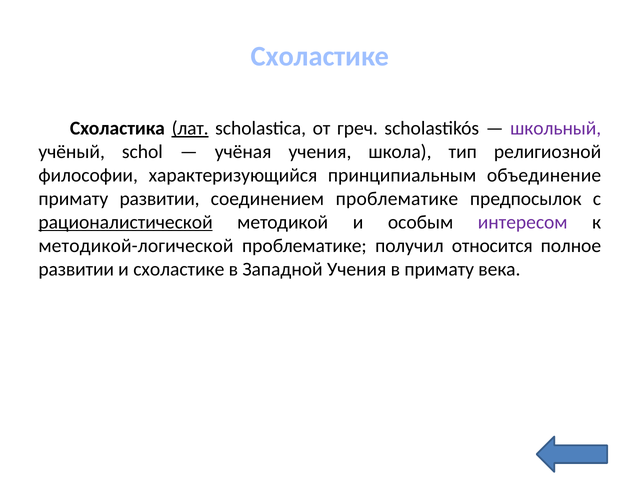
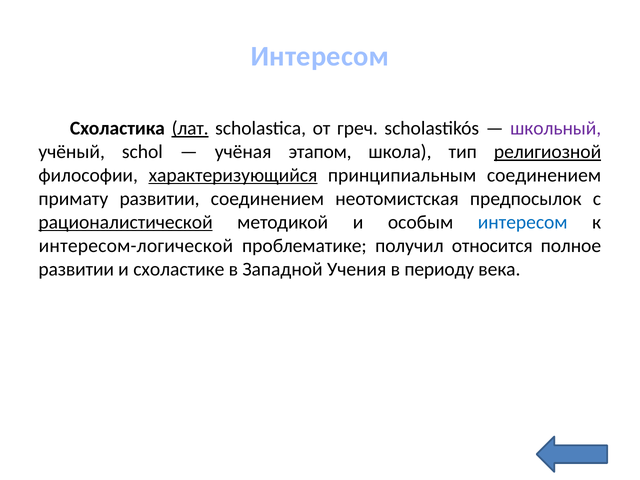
Схоластике at (320, 57): Схоластике -> Интересом
учёная учения: учения -> этапом
религиозной underline: none -> present
характеризующийся underline: none -> present
принципиальным объединение: объединение -> соединением
соединением проблематике: проблематике -> неотомистская
интересом at (523, 222) colour: purple -> blue
методикой-логической: методикой-логической -> интересом-логической
в примату: примату -> периоду
